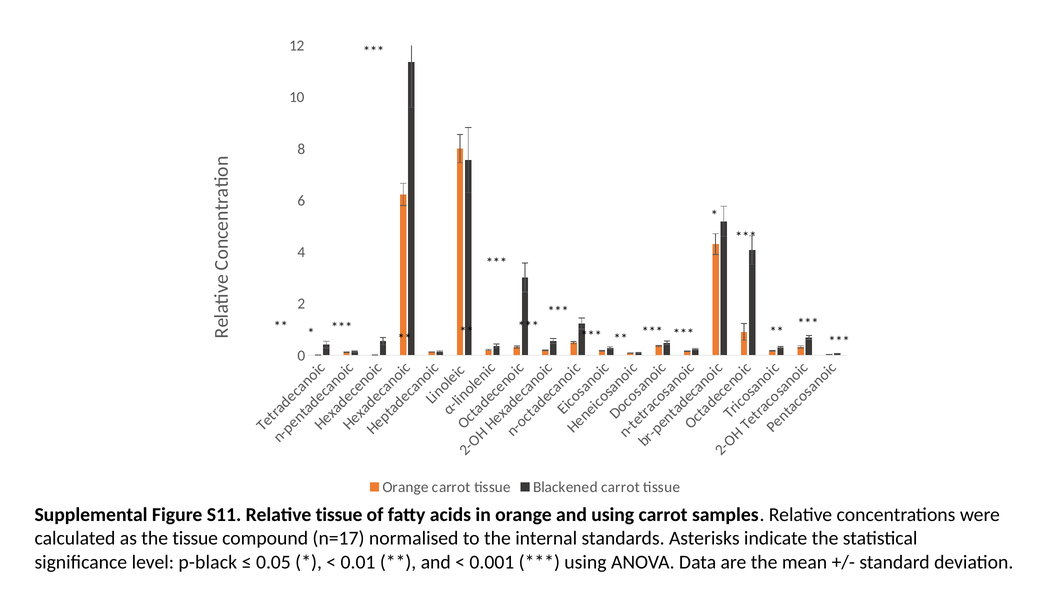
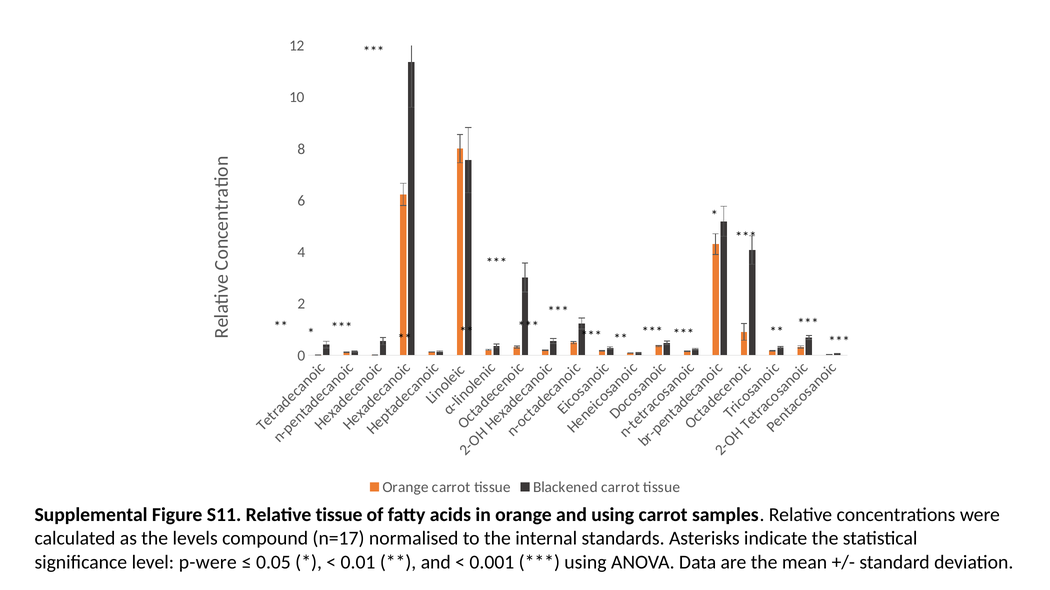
the tissue: tissue -> levels
p-black: p-black -> p-were
